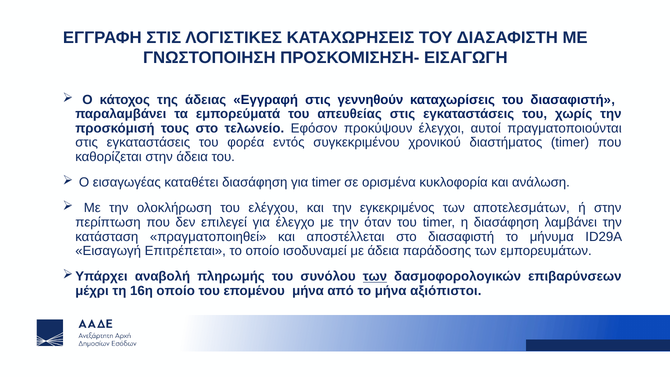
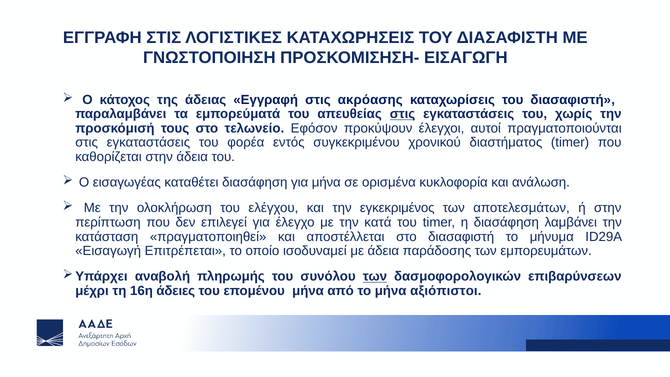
γεννηθούν: γεννηθούν -> ακρόασης
στις at (403, 114) underline: none -> present
για timer: timer -> μήνα
όταν: όταν -> κατά
16η οποίο: οποίο -> άδειες
